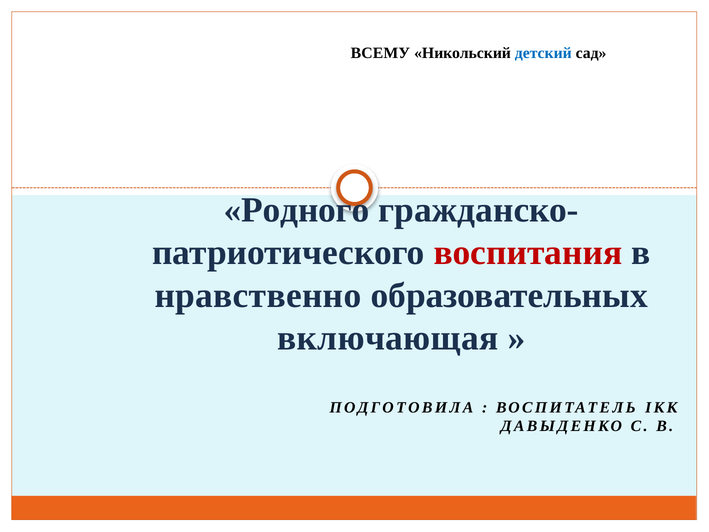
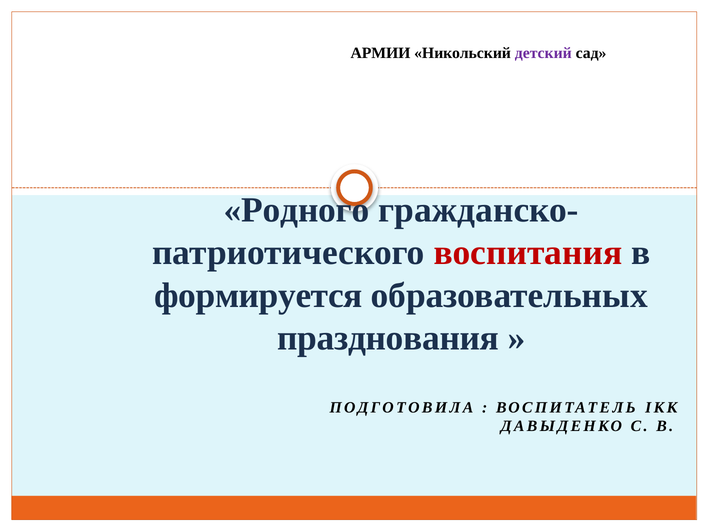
ВСЕМУ: ВСЕМУ -> АРМИИ
детский colour: blue -> purple
нравственно: нравственно -> формируется
включающая: включающая -> празднования
